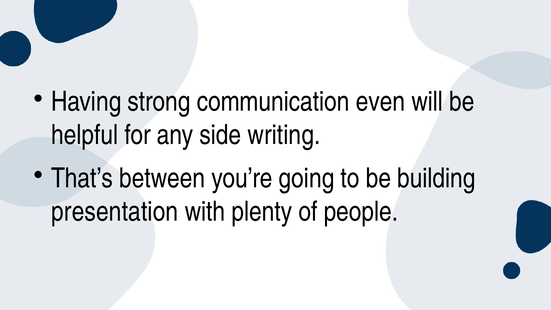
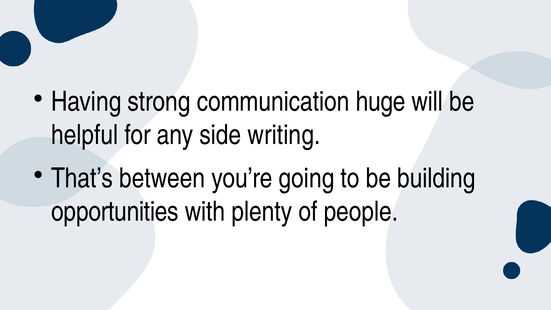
even: even -> huge
presentation: presentation -> opportunities
